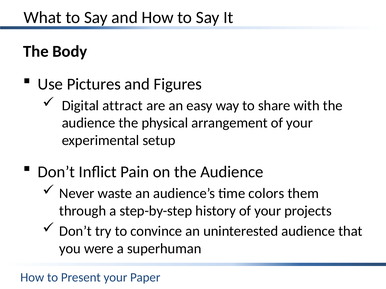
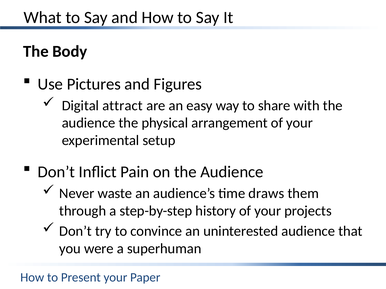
colors: colors -> draws
